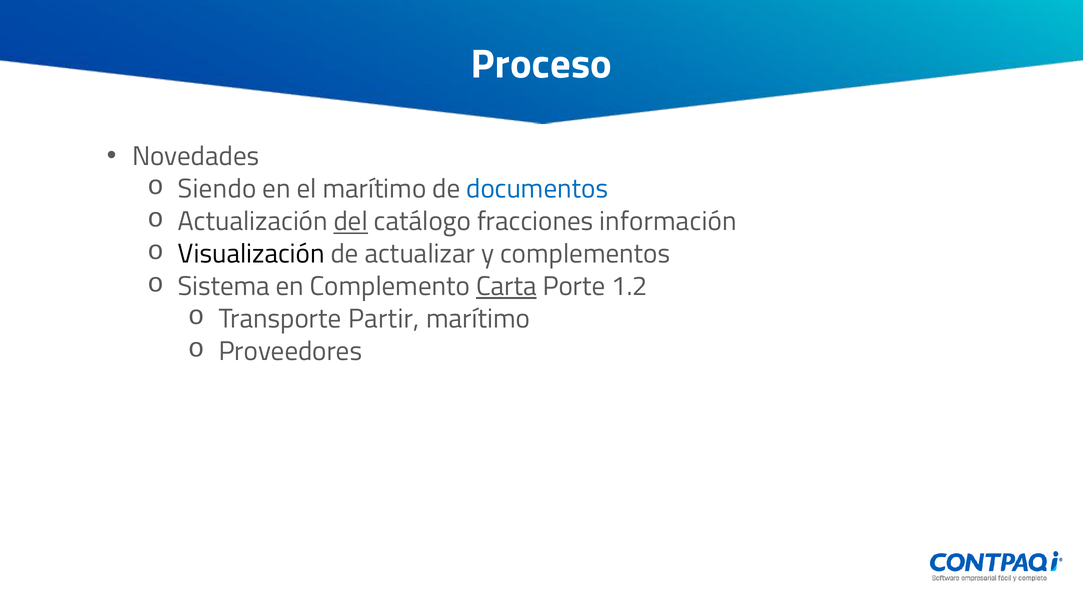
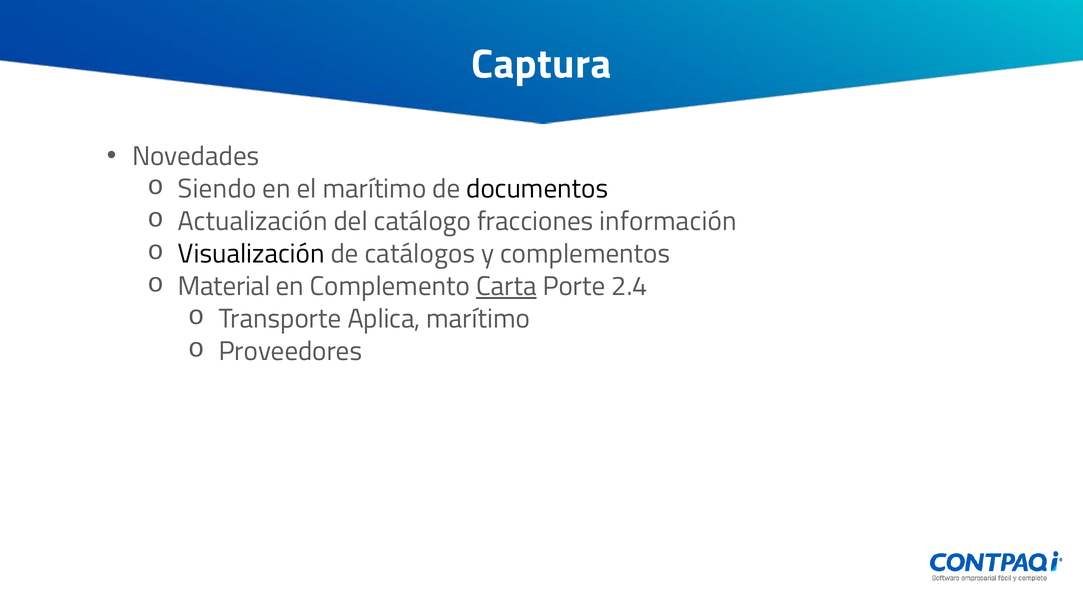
Proceso: Proceso -> Captura
documentos colour: blue -> black
del underline: present -> none
actualizar: actualizar -> catálogos
Sistema: Sistema -> Material
1.2: 1.2 -> 2.4
Partir: Partir -> Aplica
